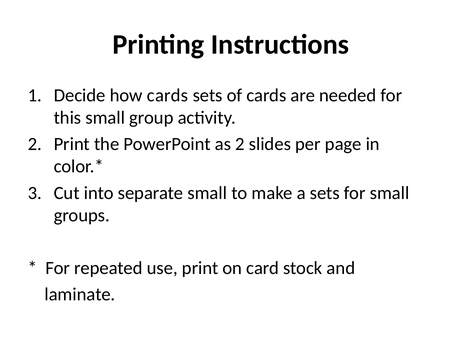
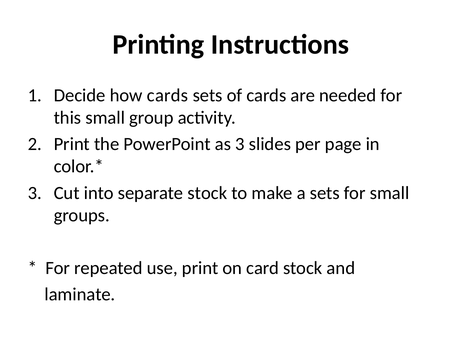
as 2: 2 -> 3
separate small: small -> stock
